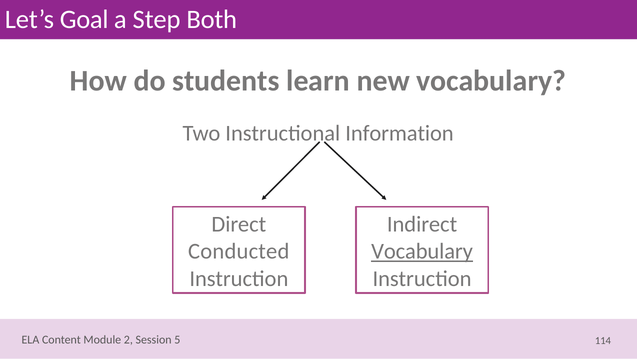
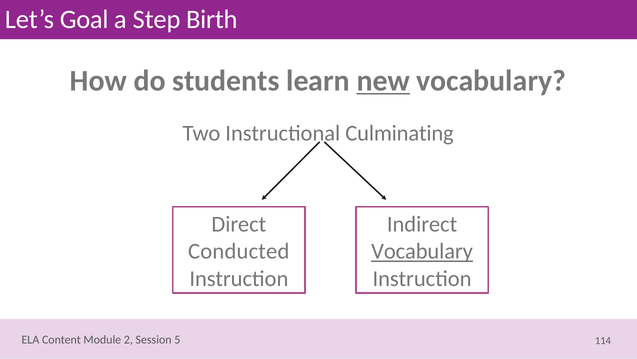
Both: Both -> Birth
new underline: none -> present
Information: Information -> Culminating
